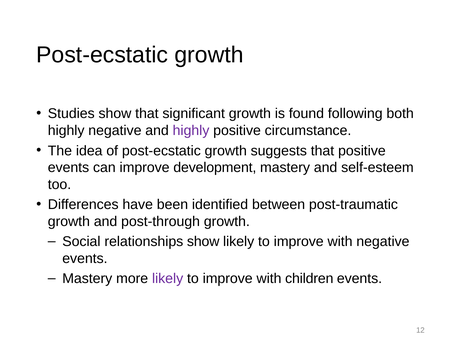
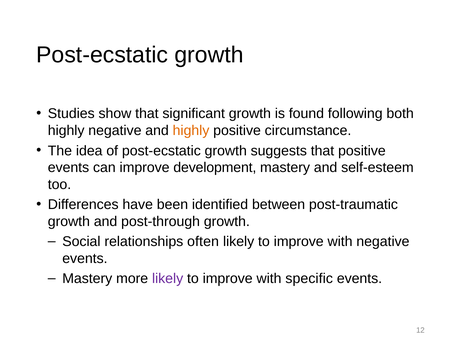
highly at (191, 130) colour: purple -> orange
relationships show: show -> often
children: children -> specific
